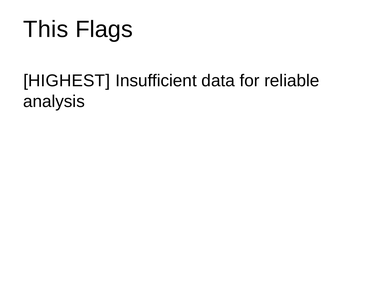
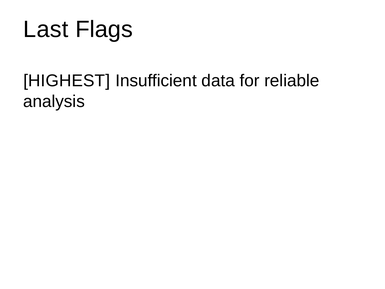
This: This -> Last
